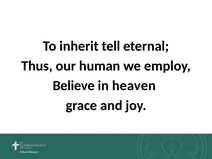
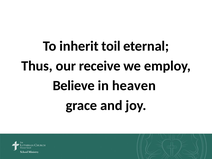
tell: tell -> toil
human: human -> receive
